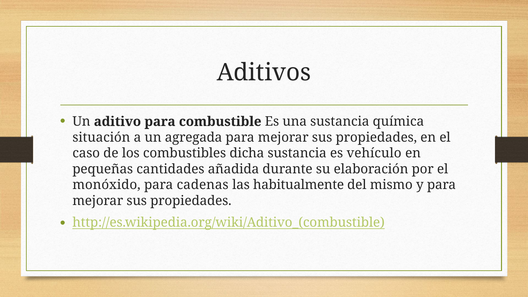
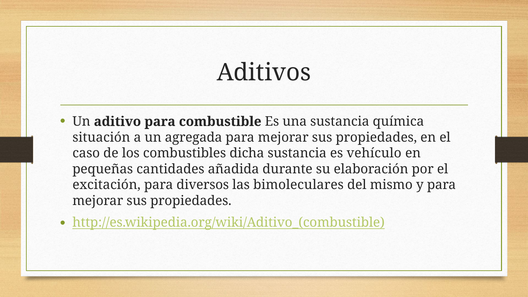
monóxido: monóxido -> excitación
cadenas: cadenas -> diversos
habitualmente: habitualmente -> bimoleculares
